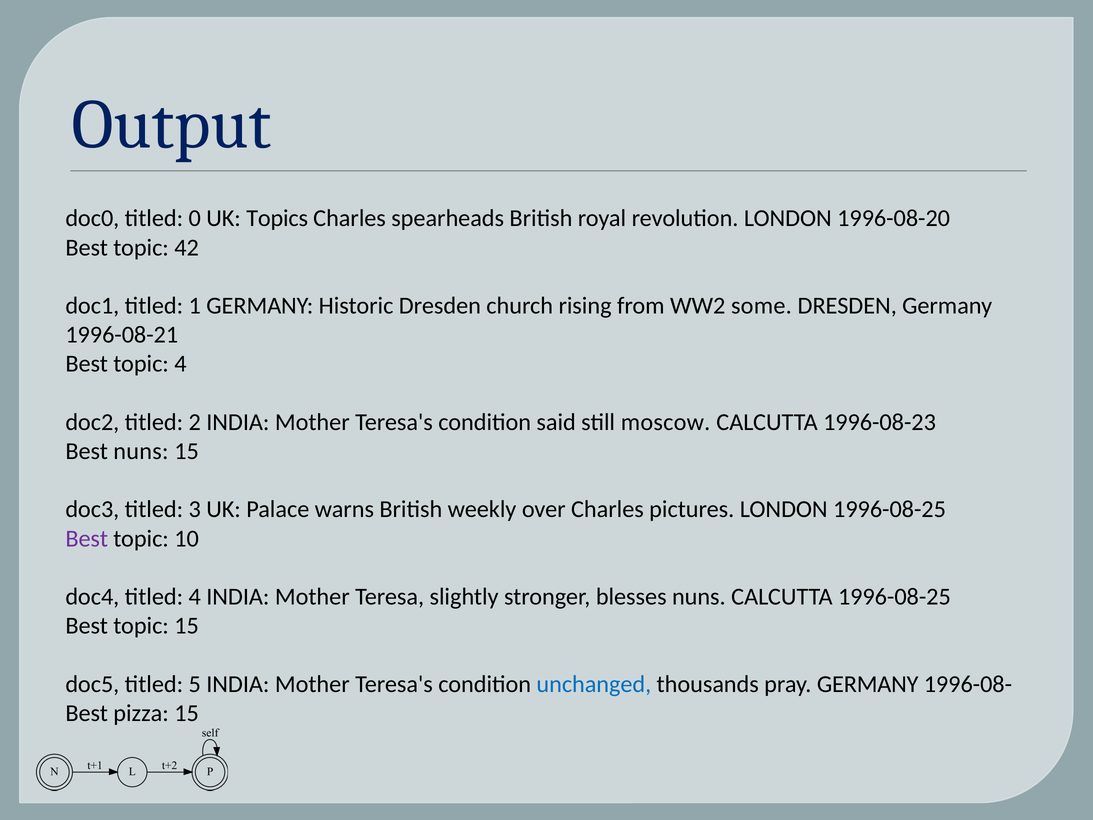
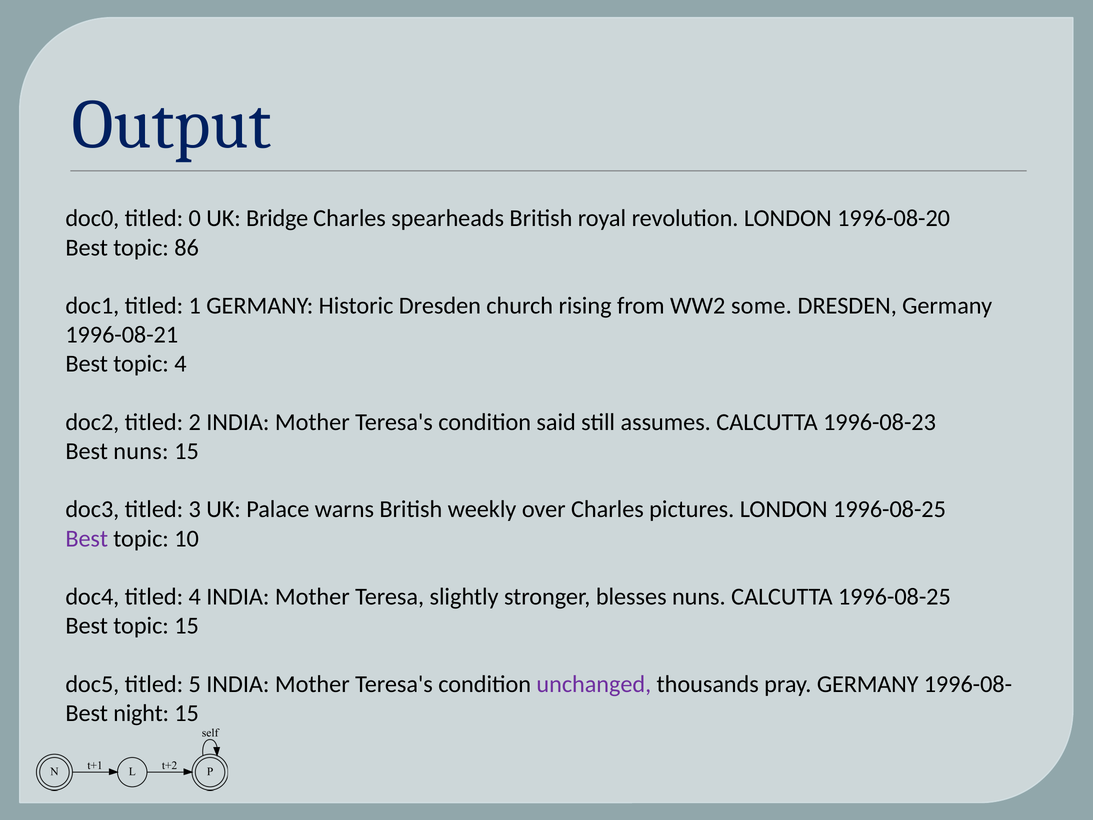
Topics: Topics -> Bridge
42: 42 -> 86
moscow: moscow -> assumes
unchanged colour: blue -> purple
pizza: pizza -> night
